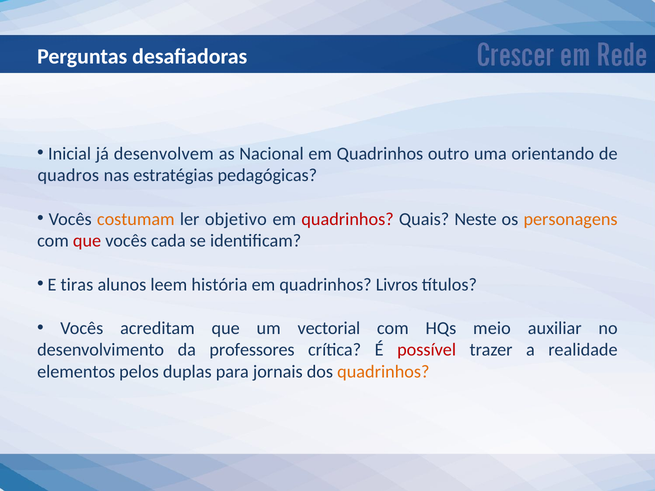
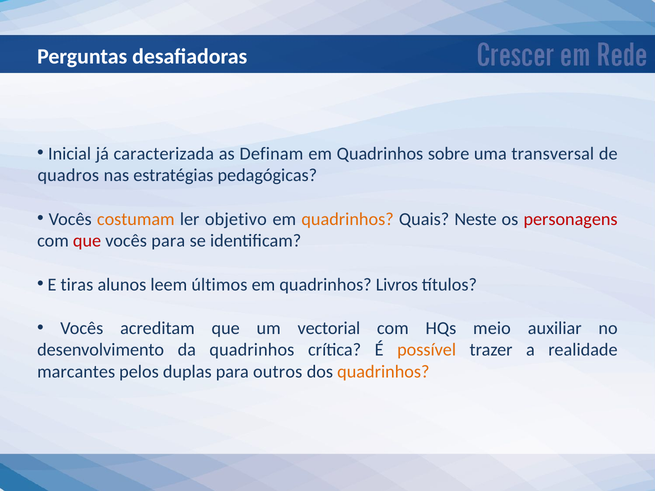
desenvolvem: desenvolvem -> caracterizada
Nacional: Nacional -> Definam
outro: outro -> sobre
orientando: orientando -> transversal
quadrinhos at (348, 219) colour: red -> orange
personagens colour: orange -> red
vocês cada: cada -> para
história: história -> últimos
da professores: professores -> quadrinhos
possível colour: red -> orange
elementos: elementos -> marcantes
jornais: jornais -> outros
